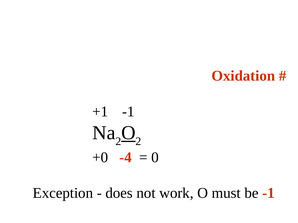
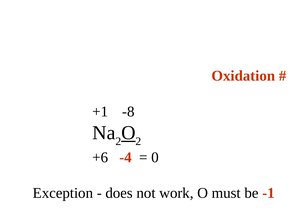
+1 -1: -1 -> -8
+0: +0 -> +6
